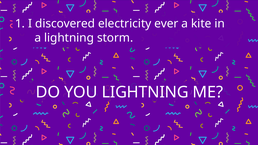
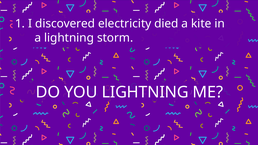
ever: ever -> died
